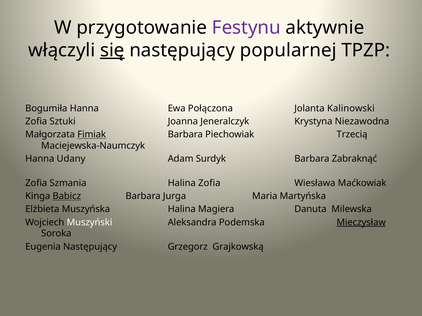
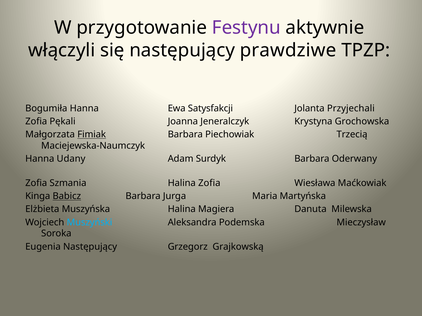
się underline: present -> none
popularnej: popularnej -> prawdziwe
Połączona: Połączona -> Satysfakcji
Kalinowski: Kalinowski -> Przyjechali
Sztuki: Sztuki -> Pękali
Niezawodna: Niezawodna -> Grochowska
Zabraknąć: Zabraknąć -> Oderwany
Muszyński colour: white -> light blue
Mieczysław underline: present -> none
